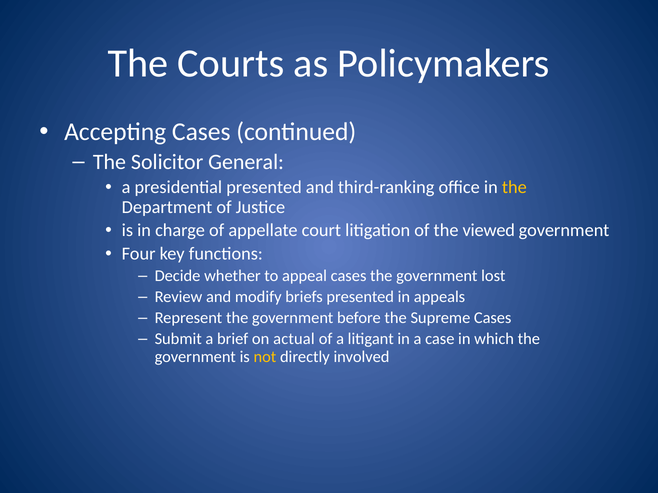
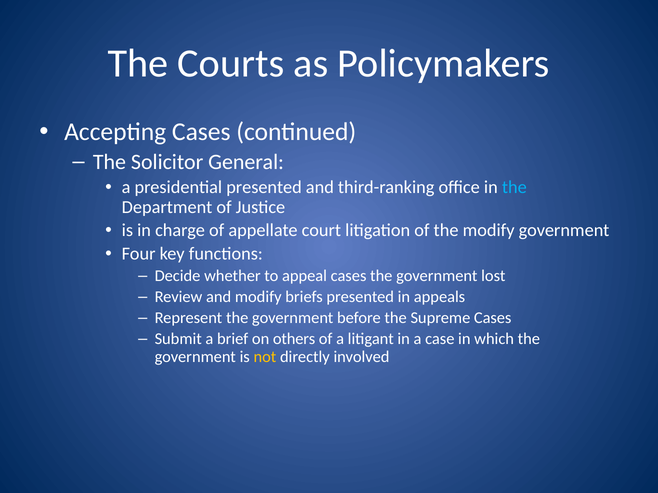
the at (514, 188) colour: yellow -> light blue
the viewed: viewed -> modify
actual: actual -> others
